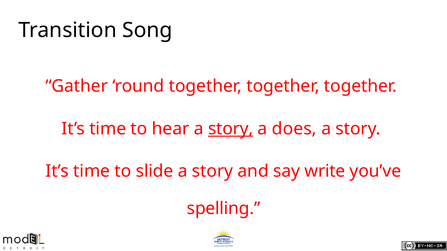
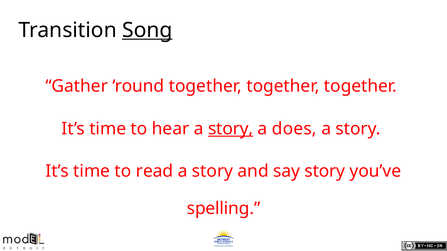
Song underline: none -> present
slide: slide -> read
say write: write -> story
